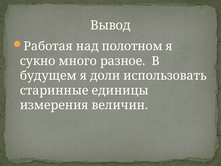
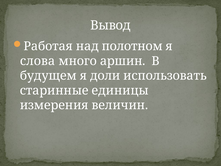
сукно: сукно -> слова
разное: разное -> аршин
